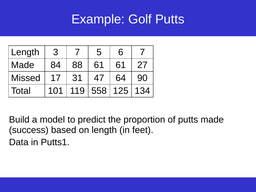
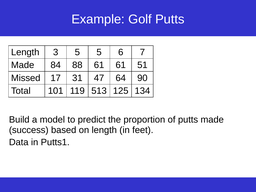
3 7: 7 -> 5
27: 27 -> 51
558: 558 -> 513
